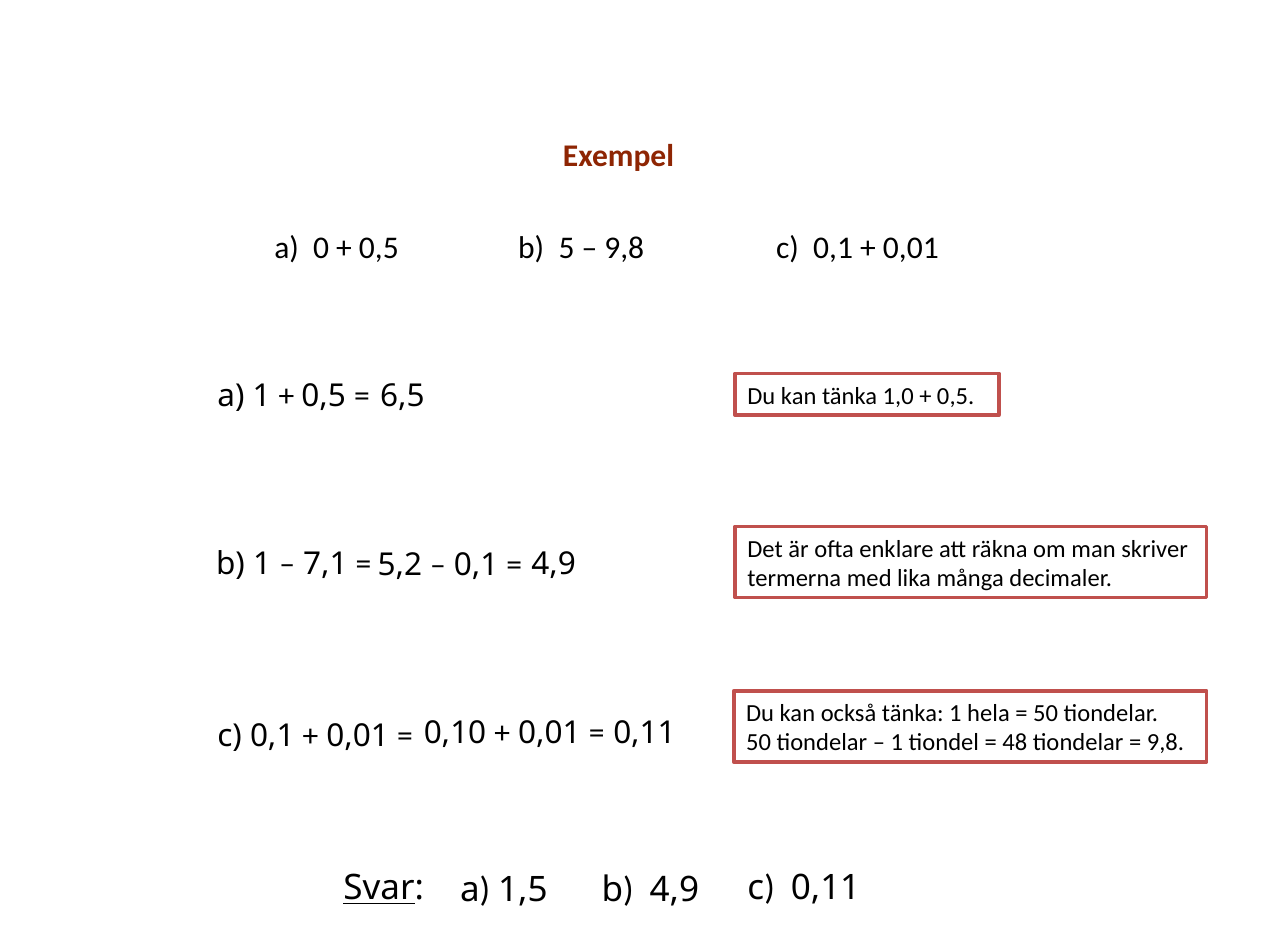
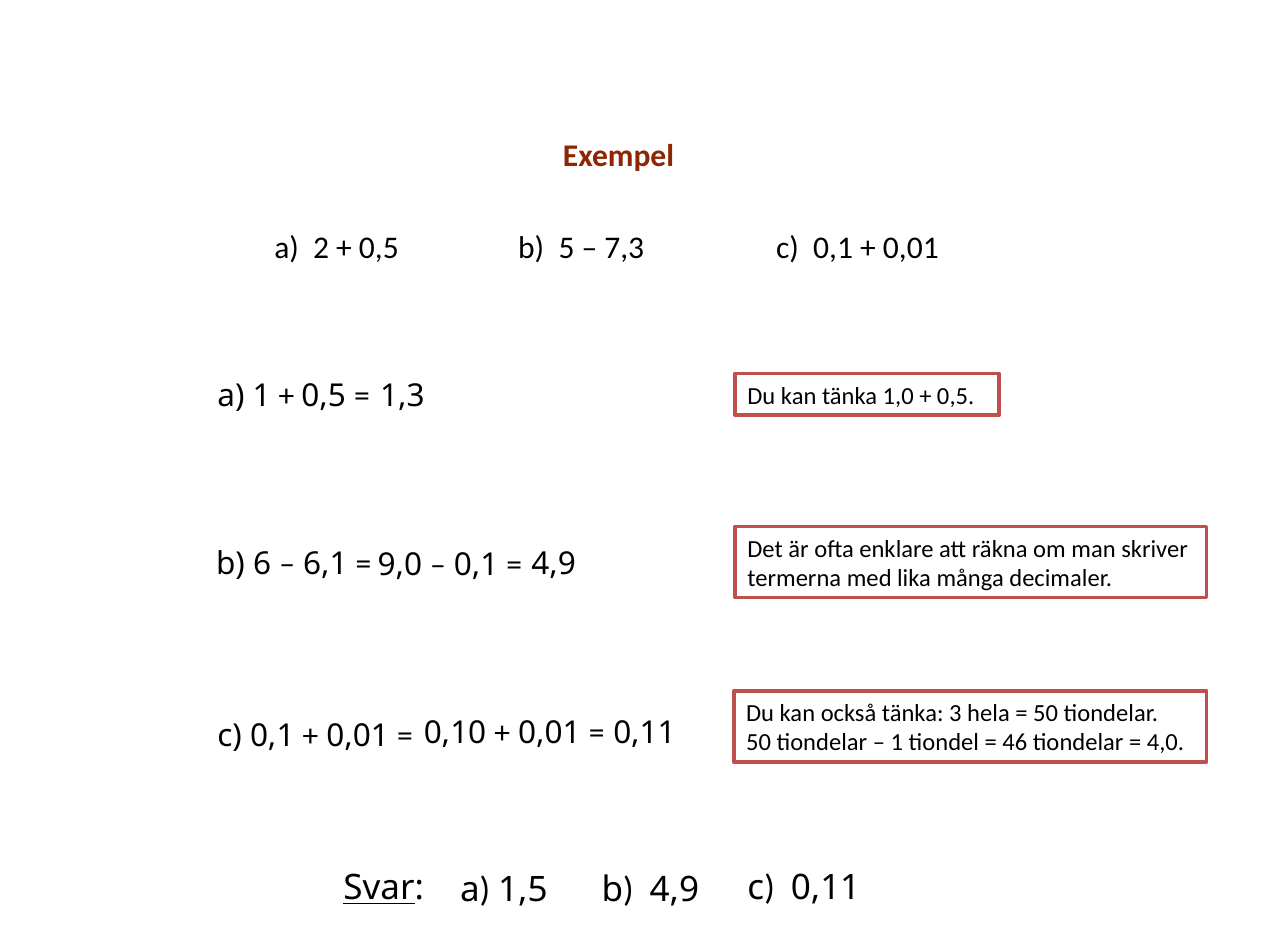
0: 0 -> 2
9,8 at (624, 248): 9,8 -> 7,3
6,5: 6,5 -> 1,3
b 1: 1 -> 6
7,1: 7,1 -> 6,1
5,2: 5,2 -> 9,0
tänka 1: 1 -> 3
48: 48 -> 46
9,8 at (1166, 743): 9,8 -> 4,0
